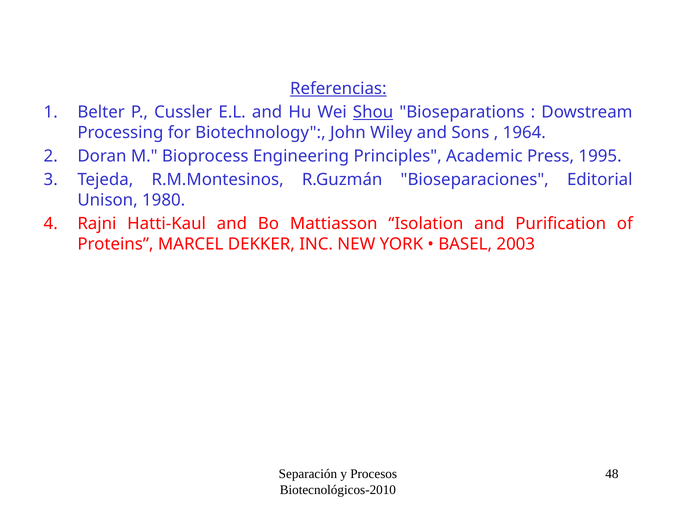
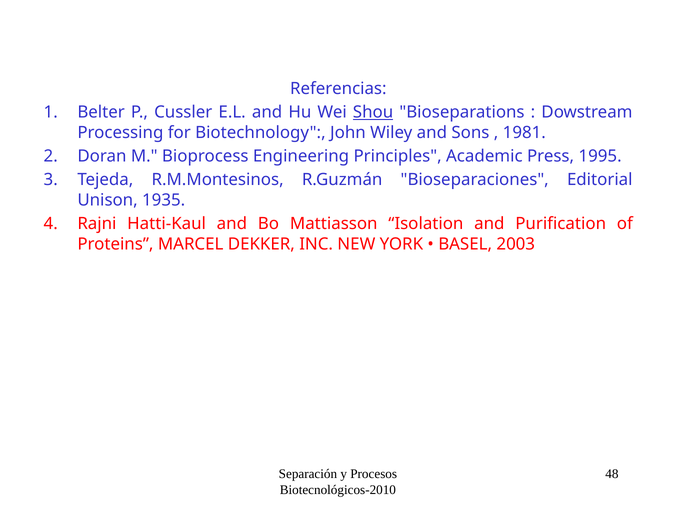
Referencias underline: present -> none
1964: 1964 -> 1981
1980: 1980 -> 1935
